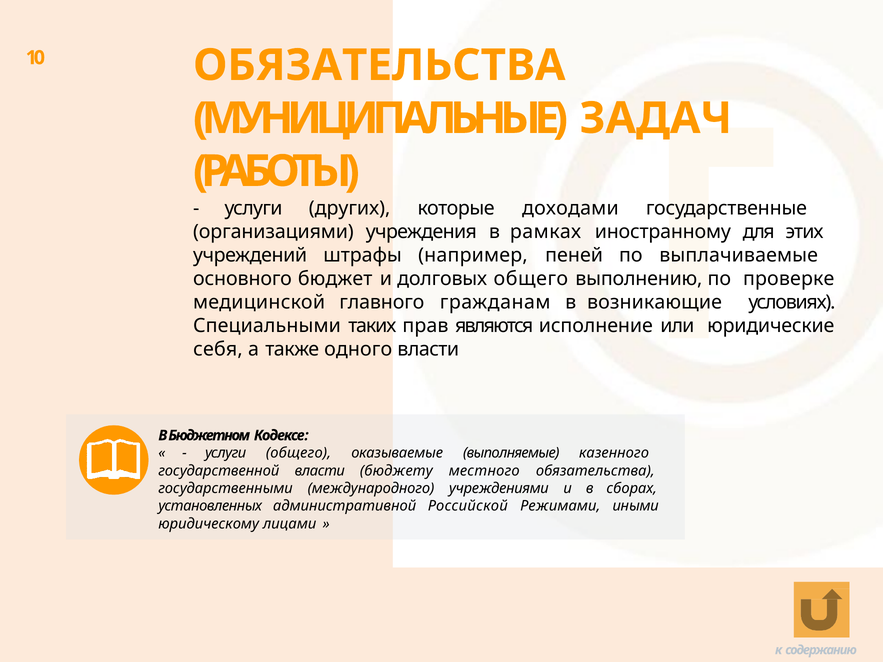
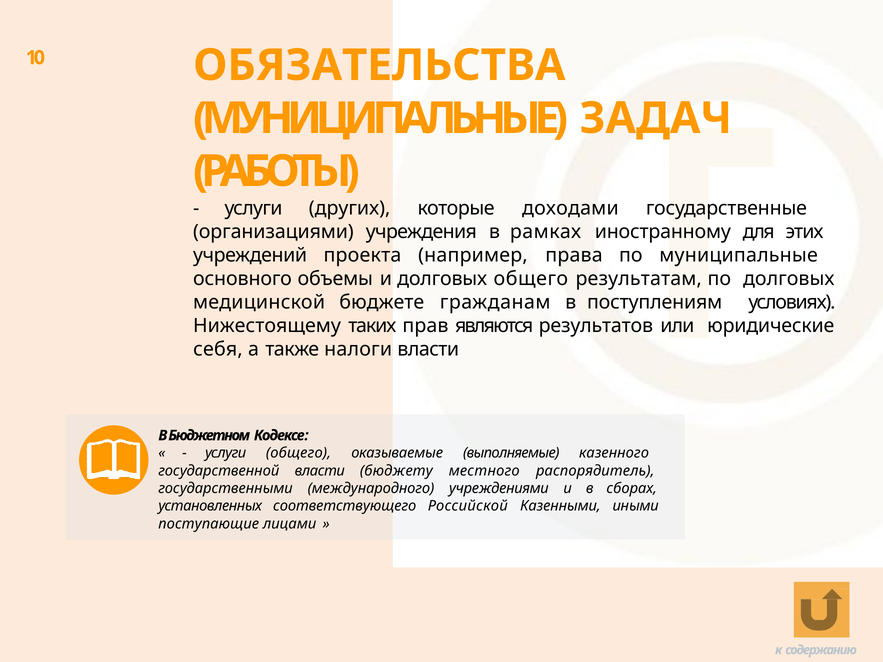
штрафы: штрафы -> проекта
пеней: пеней -> права
по выплачиваемые: выплачиваемые -> муниципальные
бюджет: бюджет -> объемы
выполнению: выполнению -> результатам
по проверке: проверке -> долговых
главного: главного -> бюджете
возникающие: возникающие -> поступлениям
Специальными: Специальными -> Нижестоящему
исполнение: исполнение -> результатов
одного: одного -> налоги
местного обязательства: обязательства -> распорядитель
административной: административной -> соответствующего
Режимами: Режимами -> Казенными
юридическому: юридическому -> поступающие
